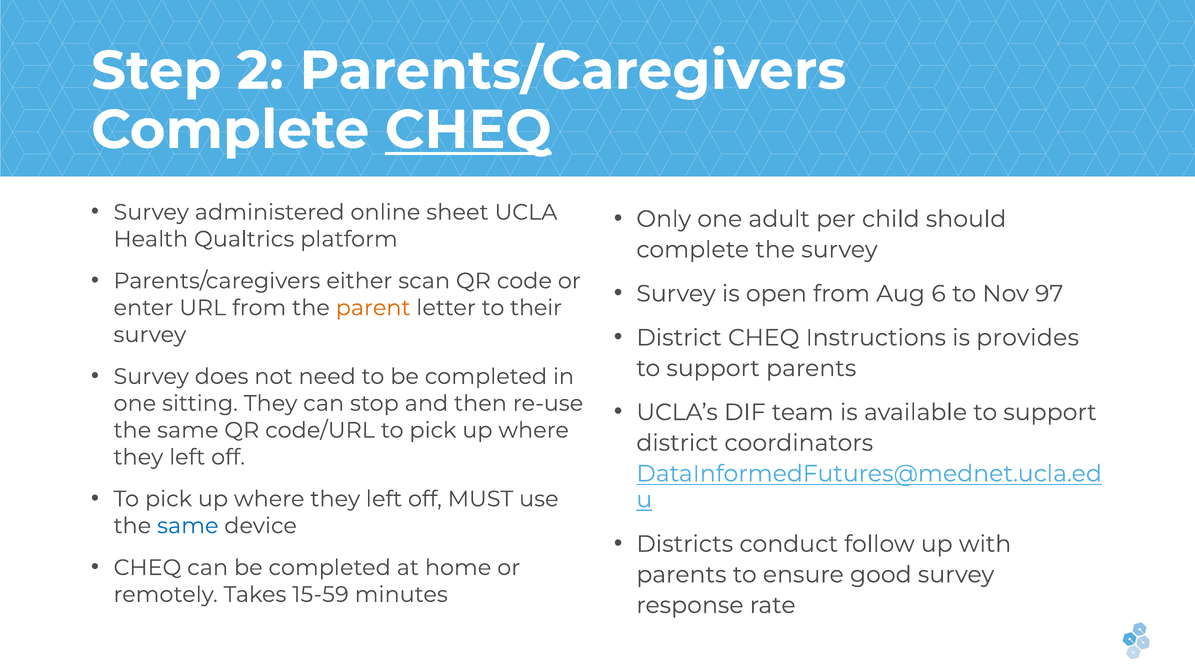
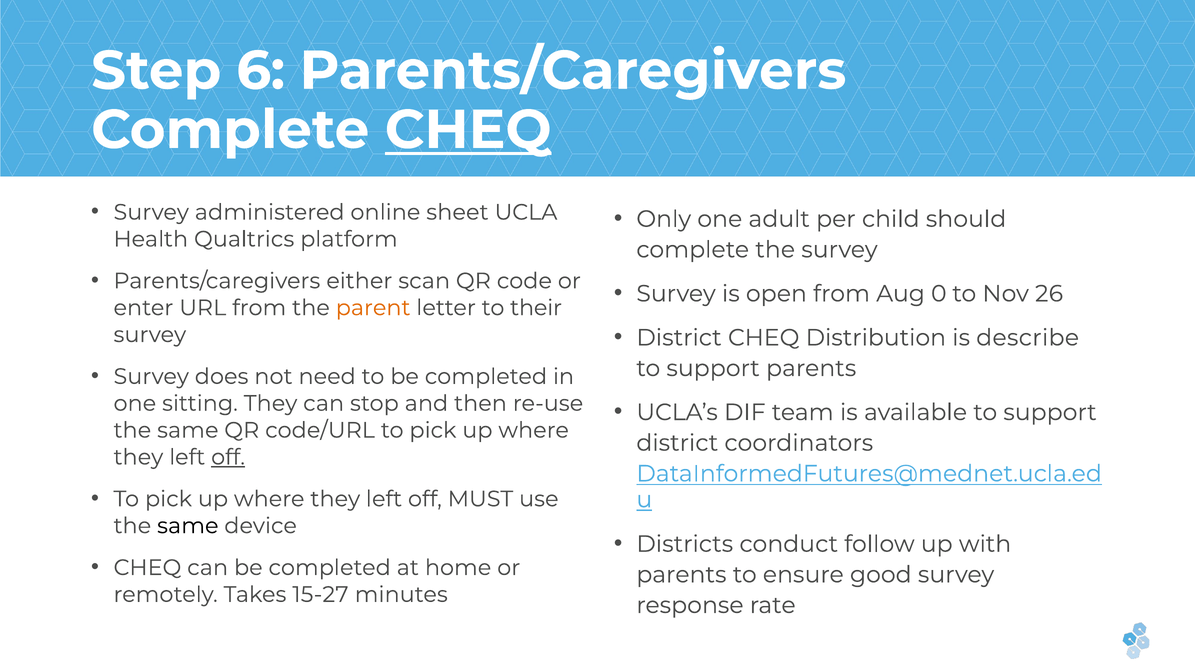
2: 2 -> 6
6: 6 -> 0
97: 97 -> 26
Instructions: Instructions -> Distribution
provides: provides -> describe
off at (228, 457) underline: none -> present
same at (188, 526) colour: blue -> black
15-59: 15-59 -> 15-27
